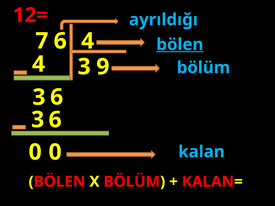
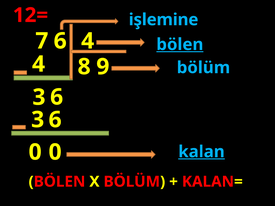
ayrıldığı: ayrıldığı -> işlemine
3 at (84, 67): 3 -> 8
kalan underline: none -> present
